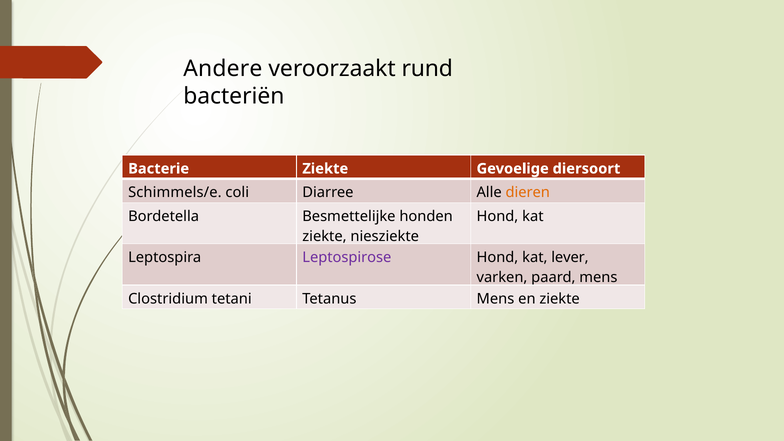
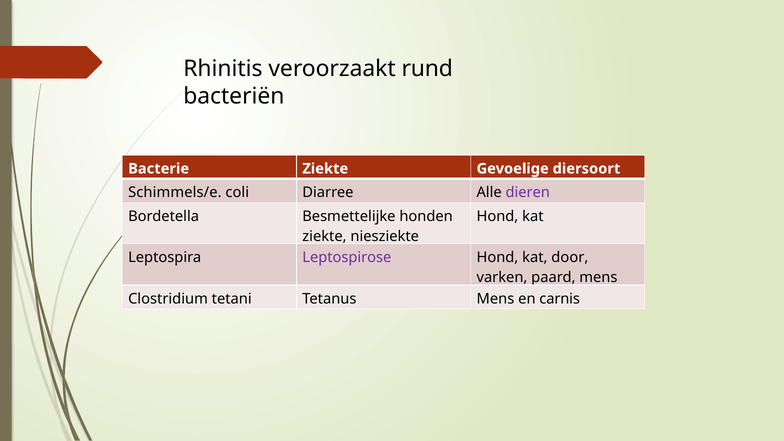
Andere: Andere -> Rhinitis
dieren colour: orange -> purple
lever: lever -> door
en ziekte: ziekte -> carnis
